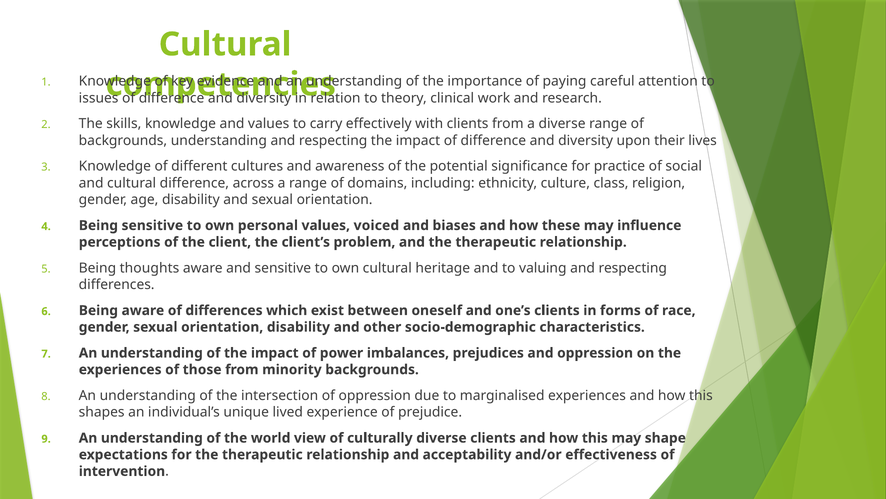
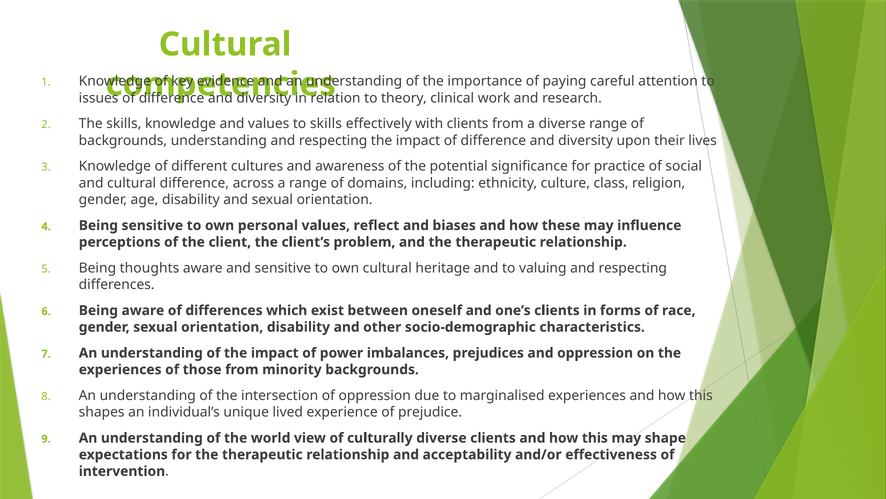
to carry: carry -> skills
voiced: voiced -> reflect
